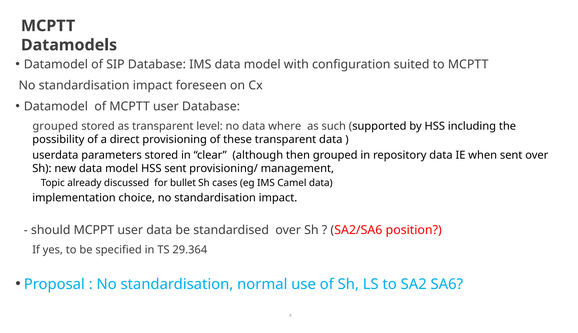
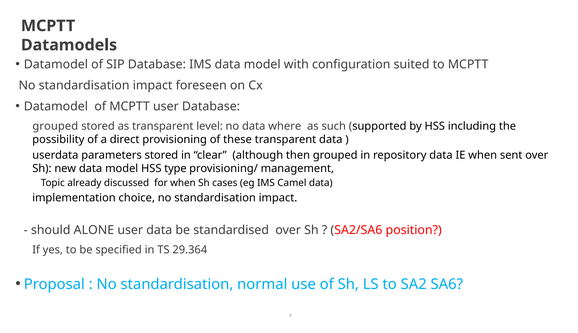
HSS sent: sent -> type
for bullet: bullet -> when
MCPPT: MCPPT -> ALONE
